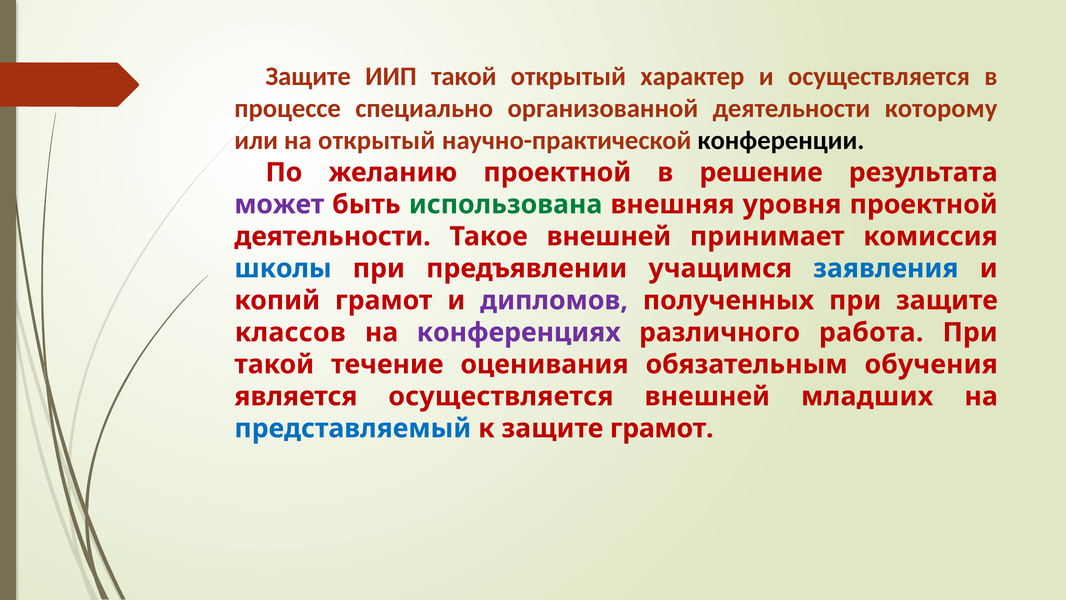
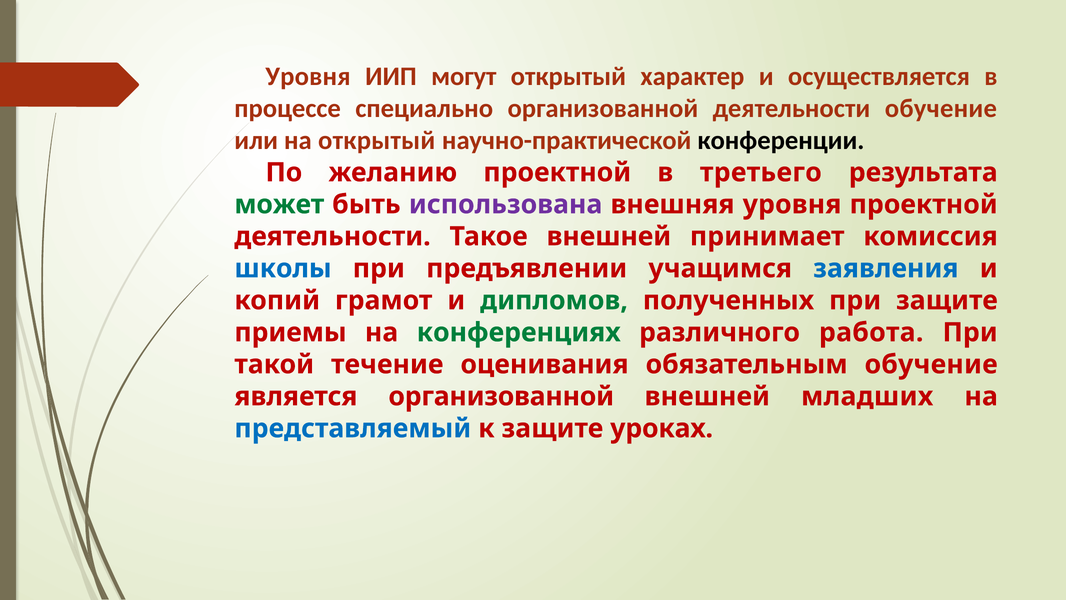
Защите at (308, 76): Защите -> Уровня
ИИП такой: такой -> могут
деятельности которому: которому -> обучение
решение: решение -> третьего
может colour: purple -> green
использована colour: green -> purple
дипломов colour: purple -> green
классов: классов -> приемы
конференциях colour: purple -> green
обязательным обучения: обучения -> обучение
является осуществляется: осуществляется -> организованной
защите грамот: грамот -> уроках
